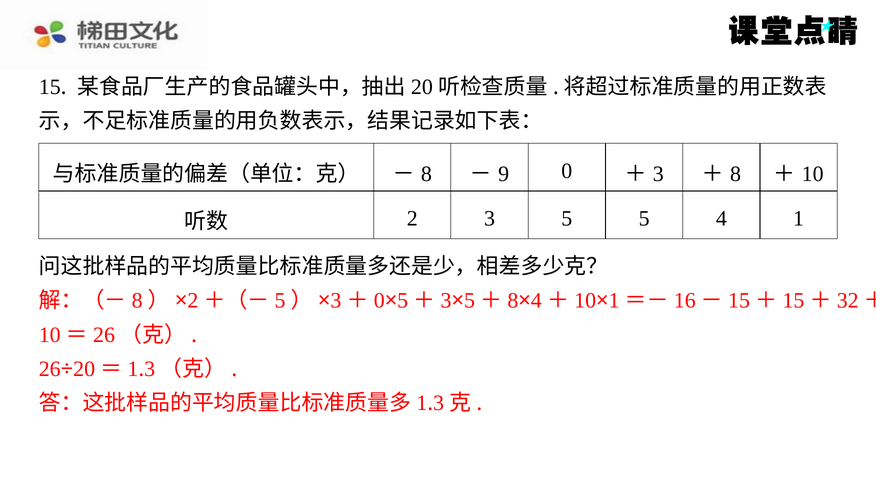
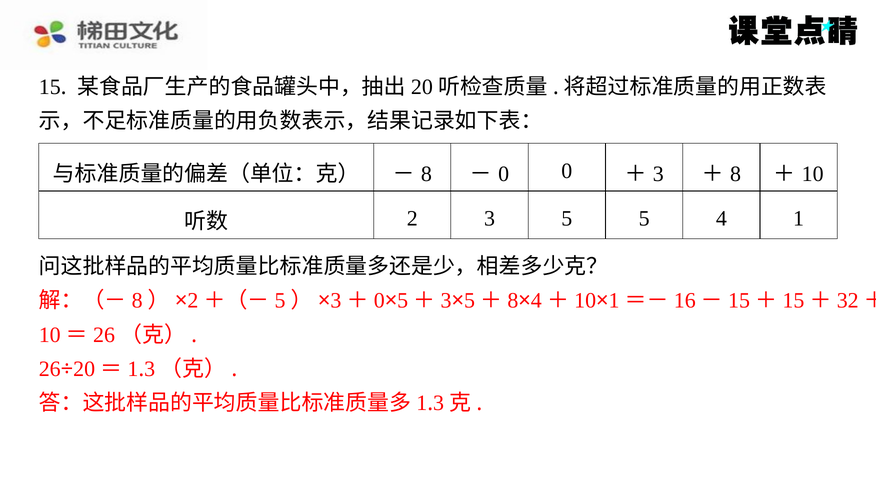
9 at (504, 174): 9 -> 0
